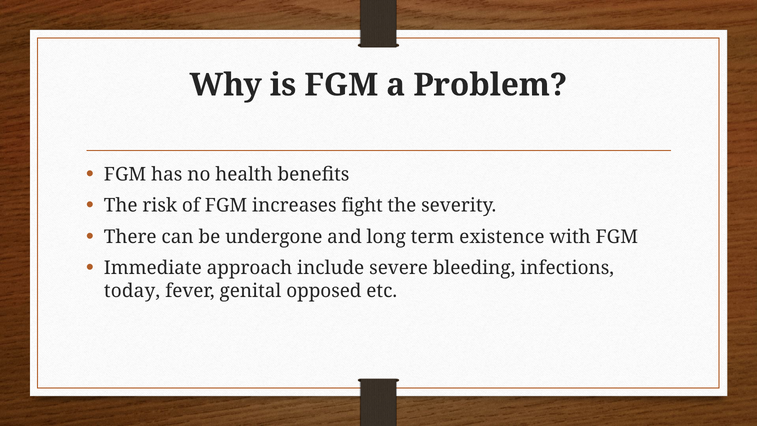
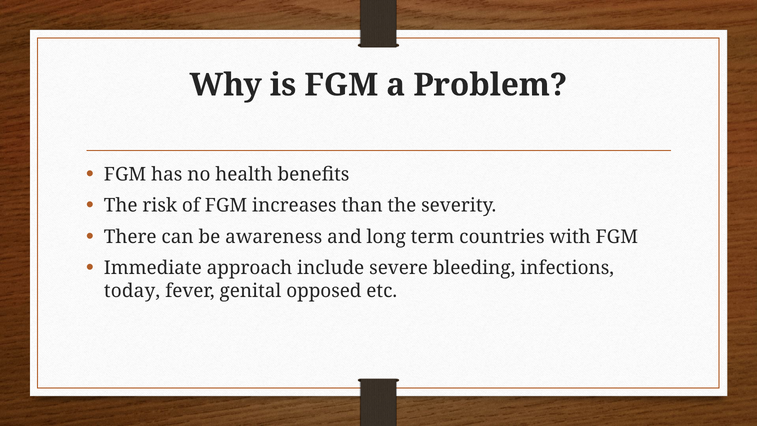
fight: fight -> than
undergone: undergone -> awareness
existence: existence -> countries
